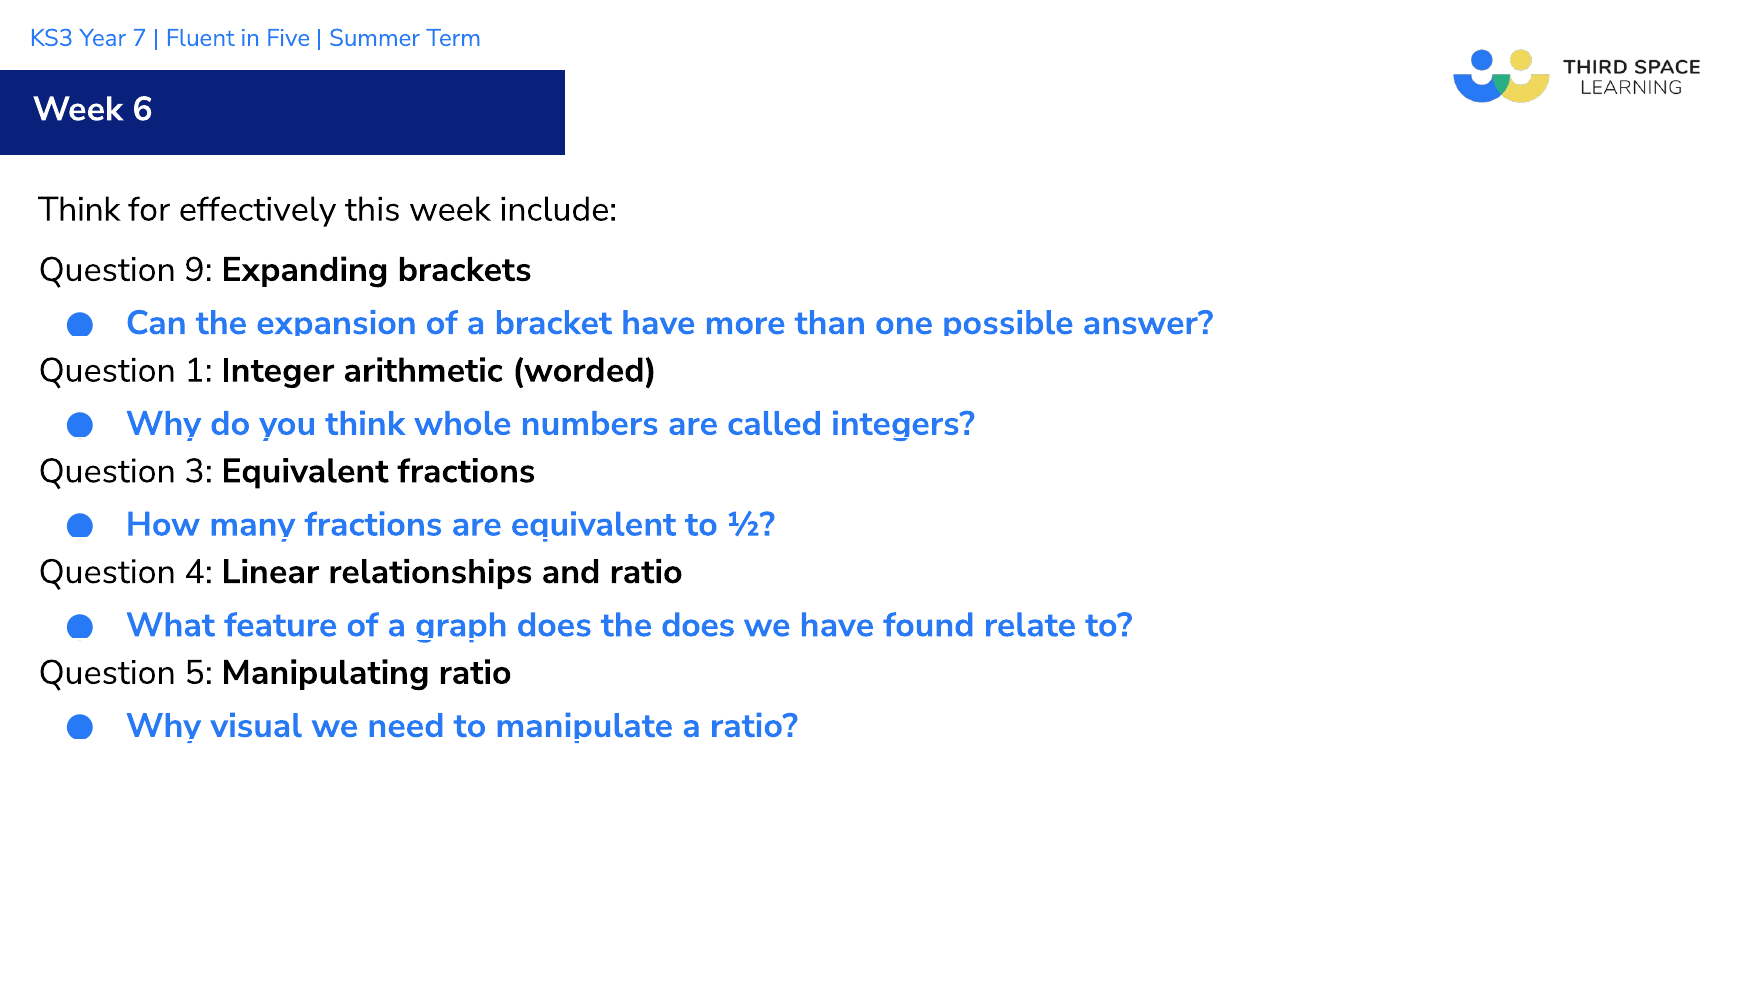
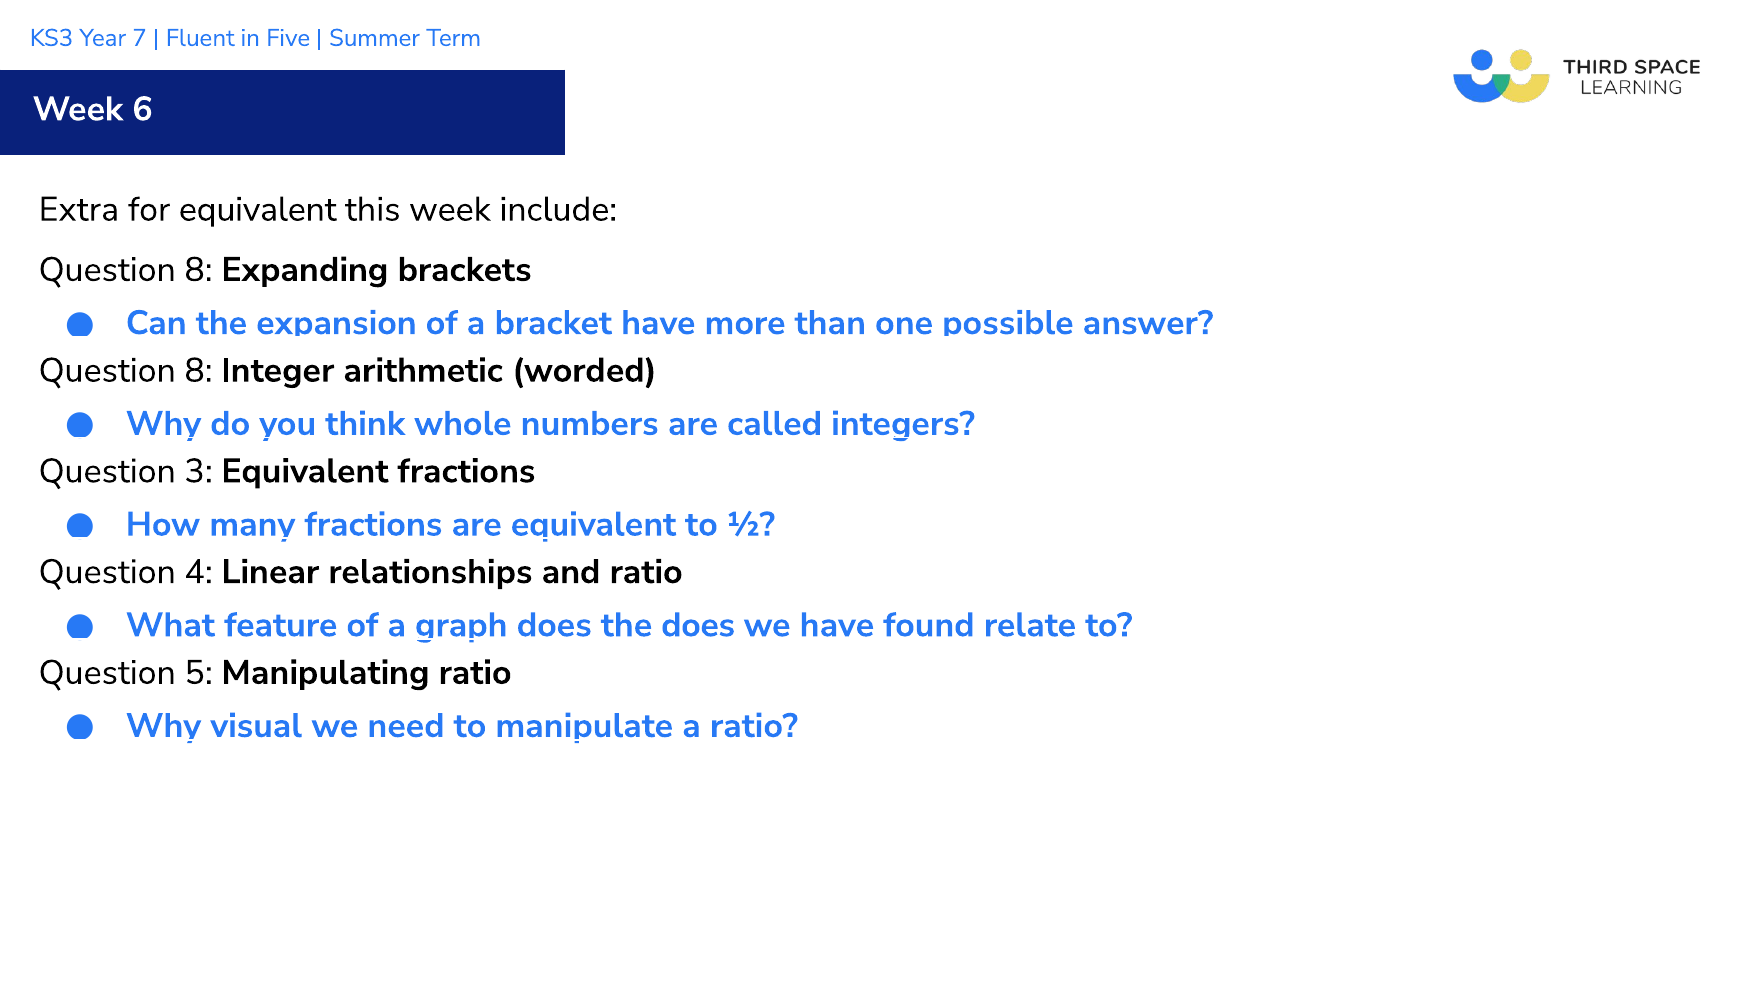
Think at (79, 209): Think -> Extra
for effectively: effectively -> equivalent
9 at (199, 270): 9 -> 8
1 at (199, 370): 1 -> 8
